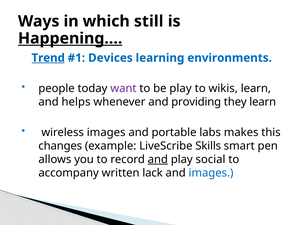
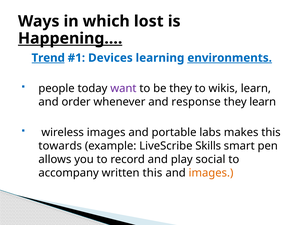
still: still -> lost
environments underline: none -> present
be play: play -> they
helps: helps -> order
providing: providing -> response
changes: changes -> towards
and at (158, 159) underline: present -> none
written lack: lack -> this
images at (211, 173) colour: blue -> orange
